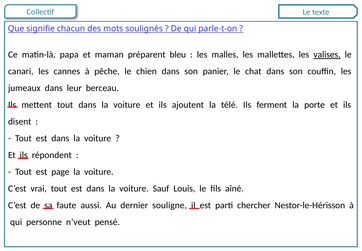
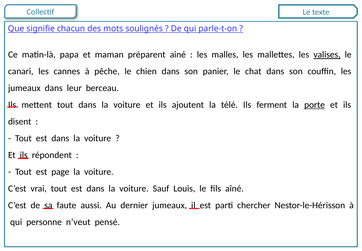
bleu: bleu -> ainé
porte underline: none -> present
dernier souligne: souligne -> jumeaux
